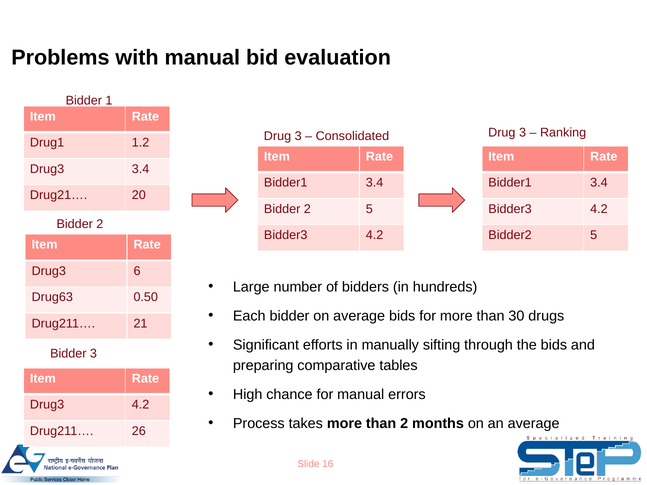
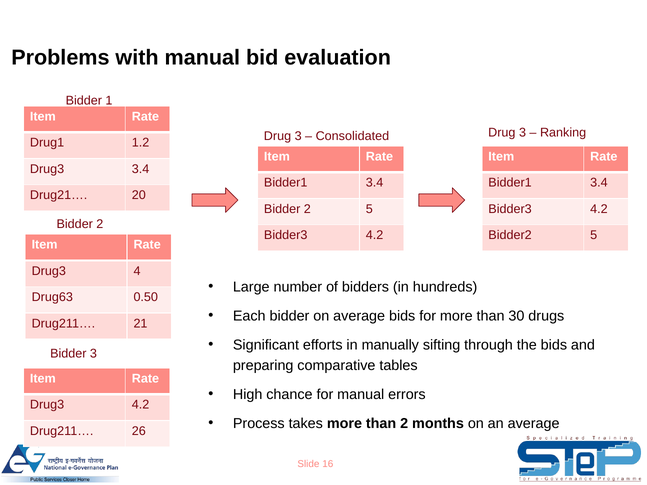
6: 6 -> 4
